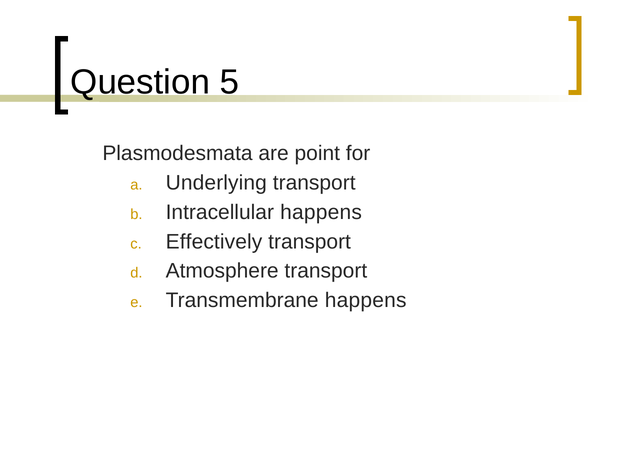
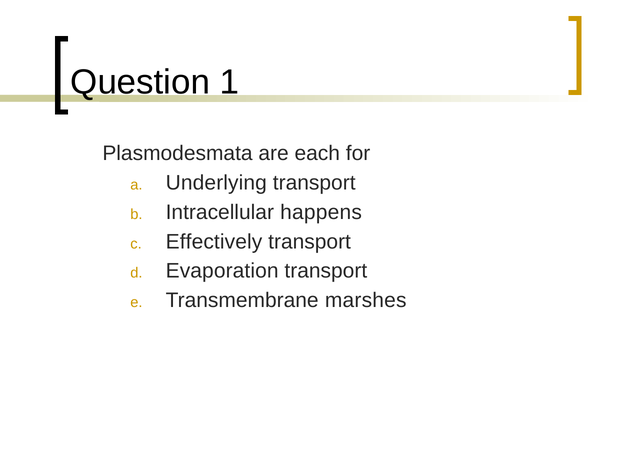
5: 5 -> 1
point: point -> each
Atmosphere: Atmosphere -> Evaporation
Transmembrane happens: happens -> marshes
